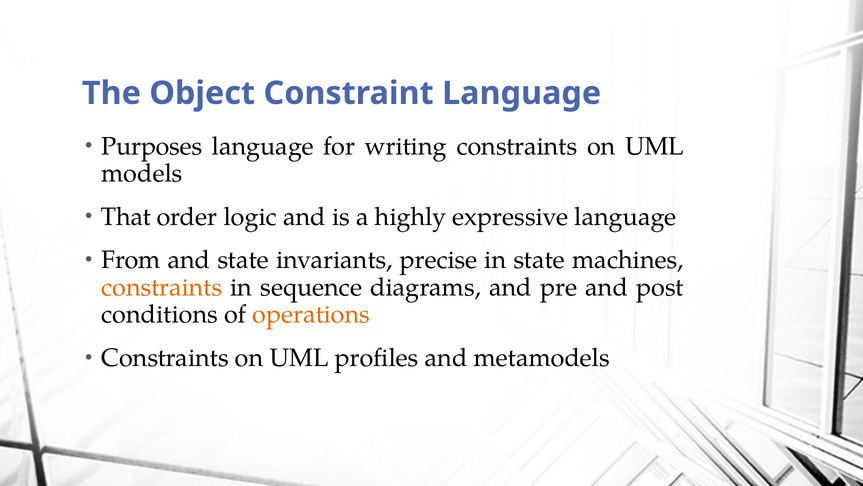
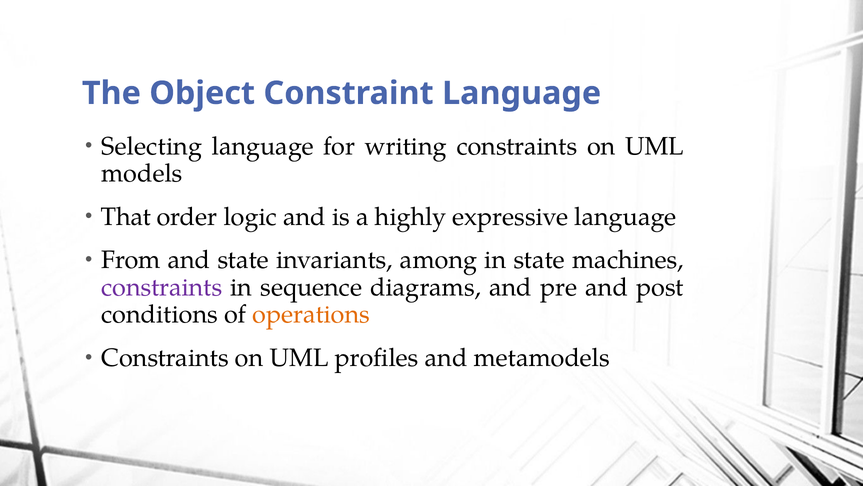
Purposes: Purposes -> Selecting
precise: precise -> among
constraints at (162, 287) colour: orange -> purple
